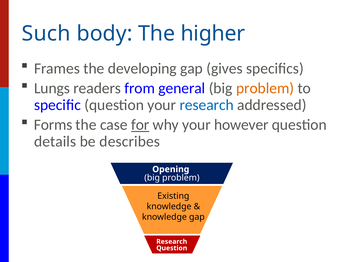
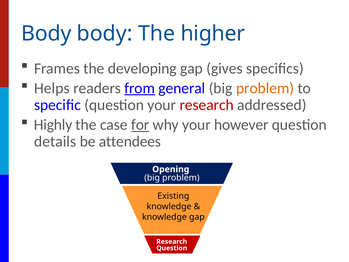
Such at (46, 34): Such -> Body
Lungs: Lungs -> Helps
from underline: none -> present
research at (207, 105) colour: blue -> red
Forms: Forms -> Highly
describes: describes -> attendees
